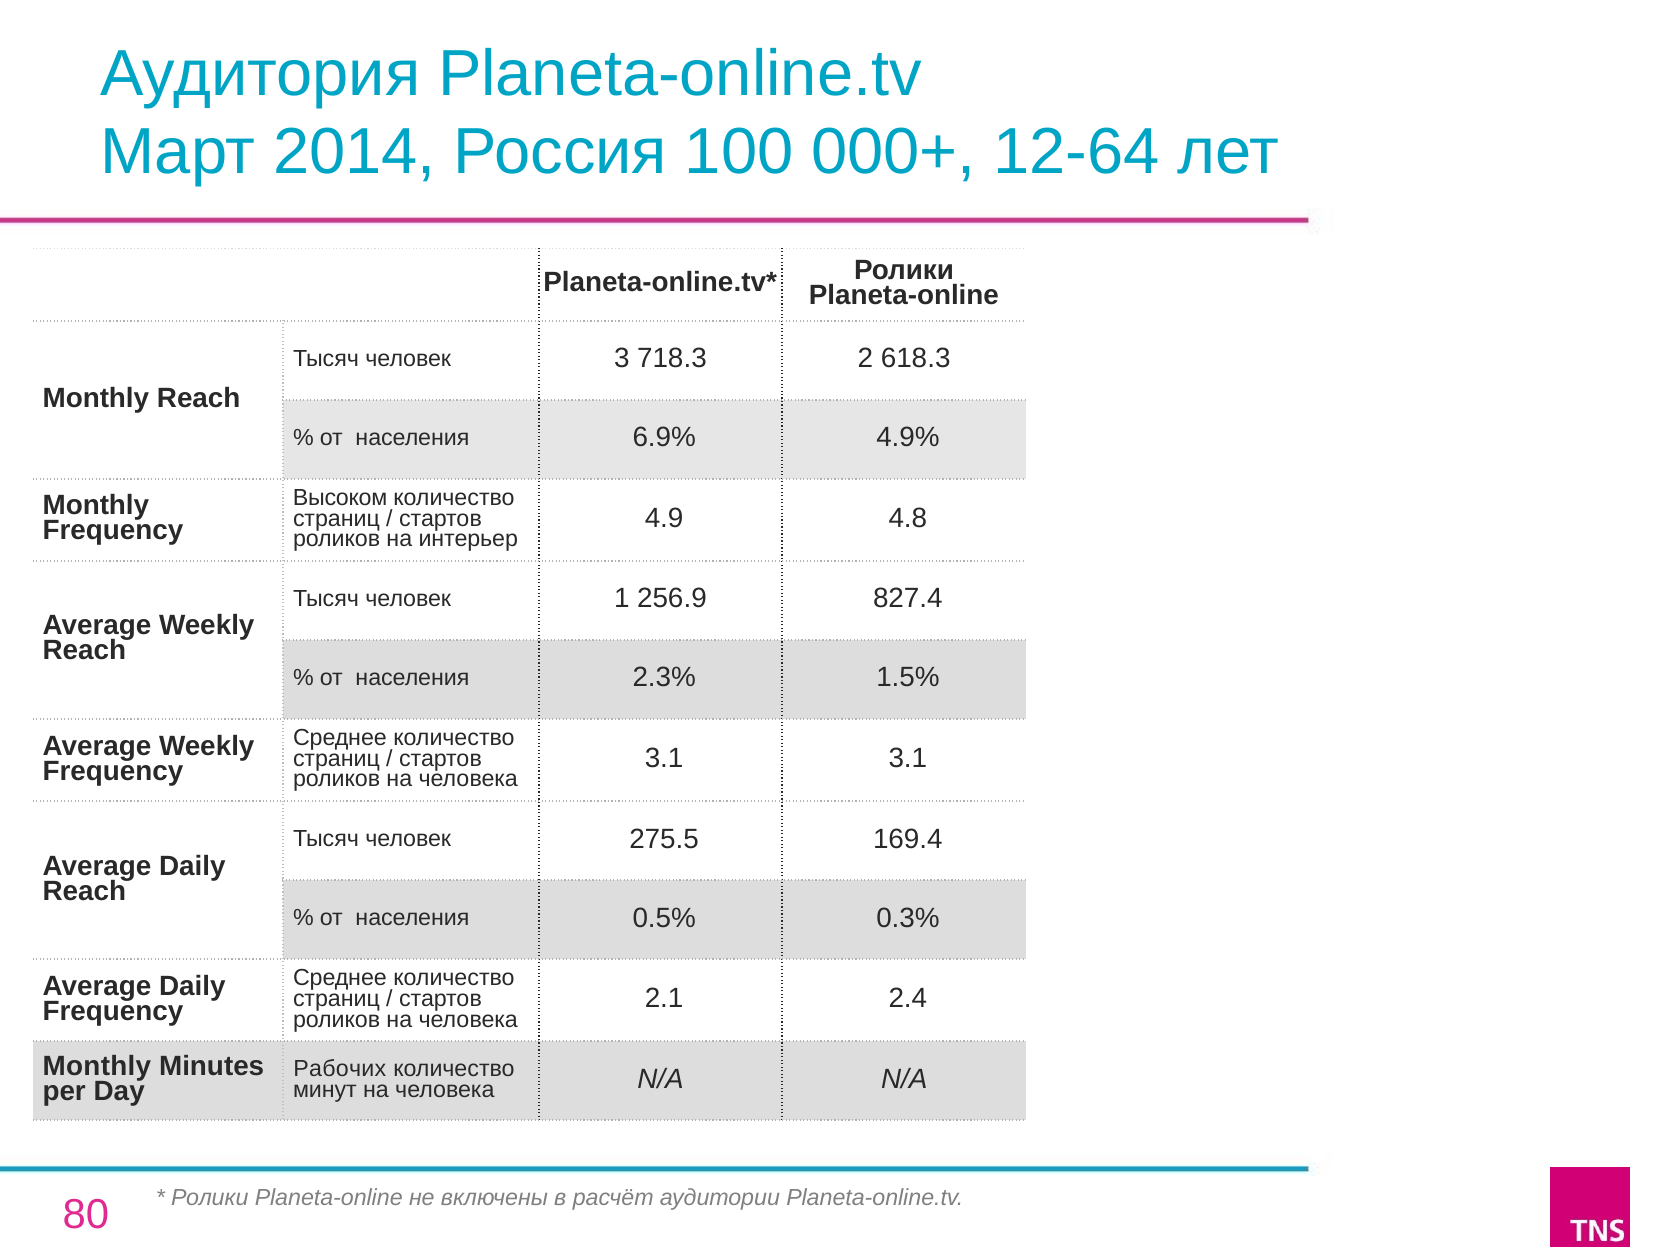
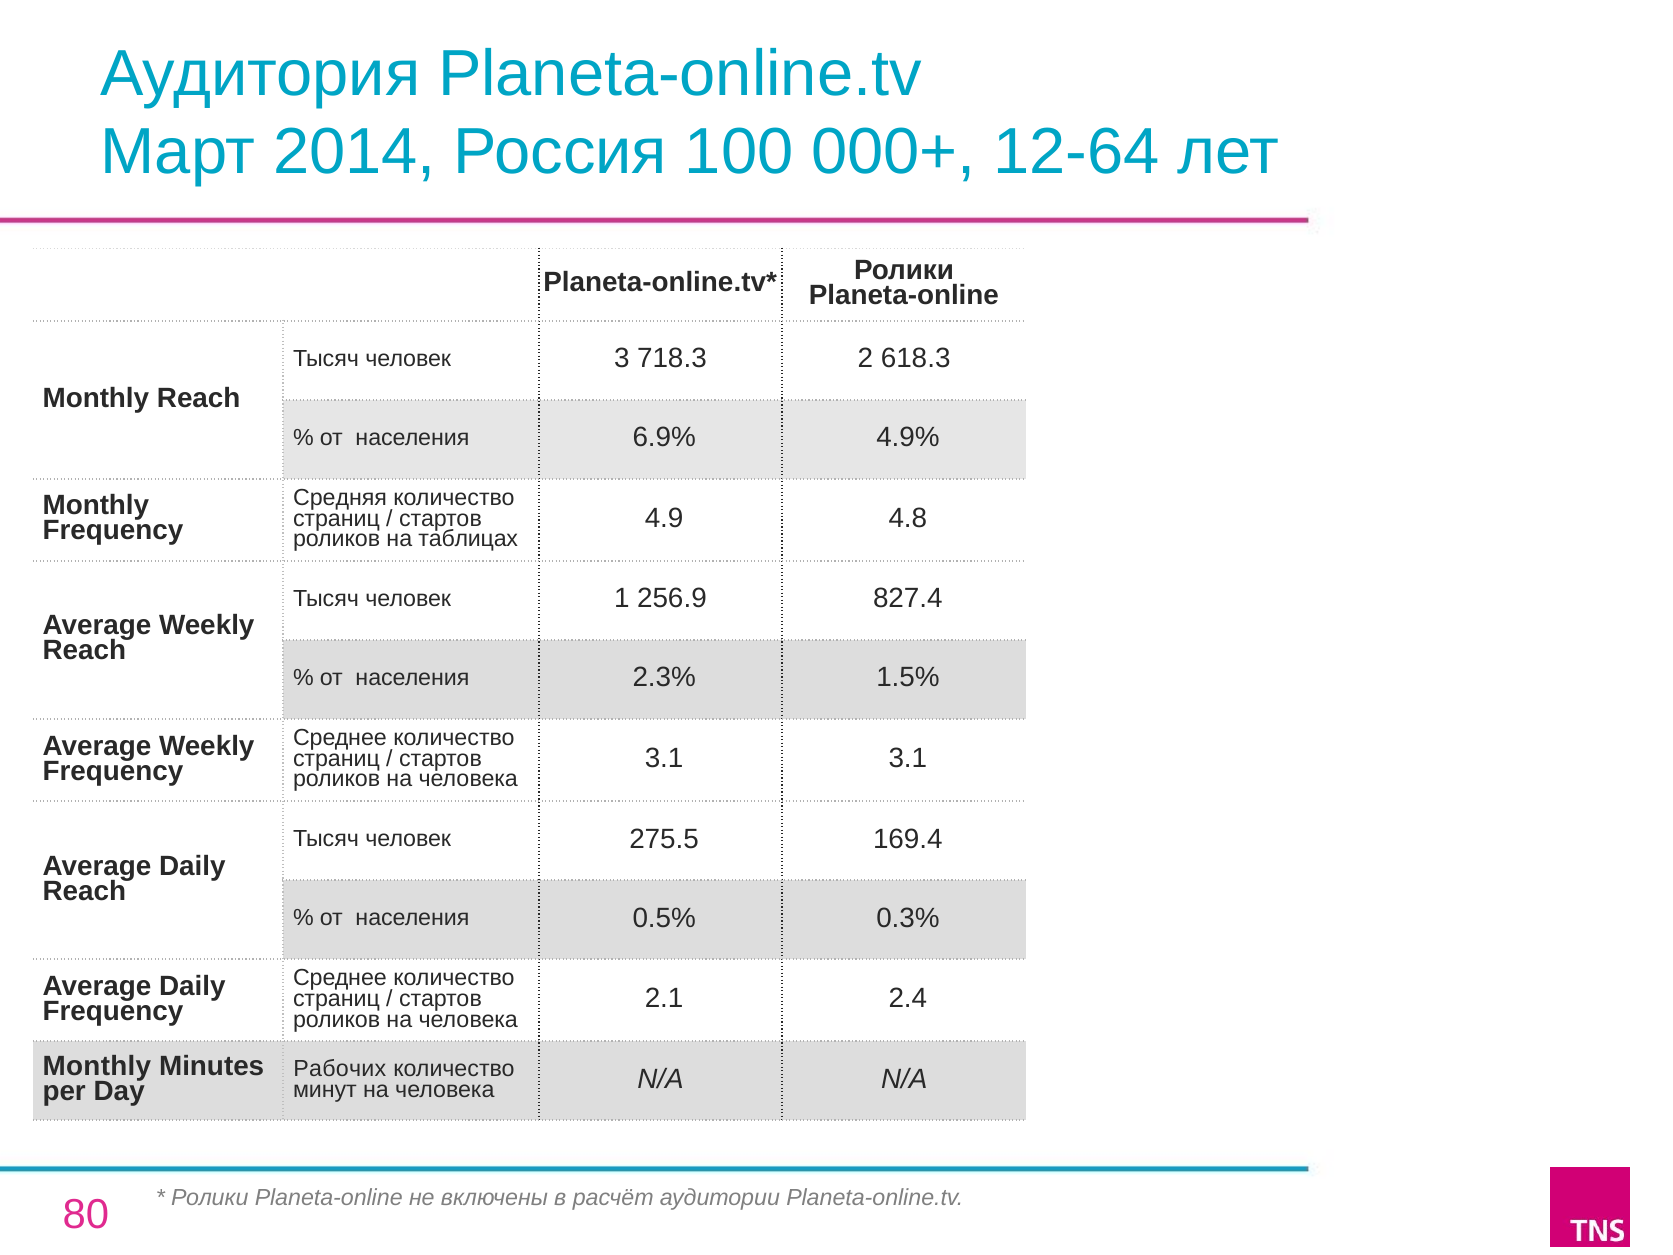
Высоком: Высоком -> Средняя
интерьер: интерьер -> таблицах
